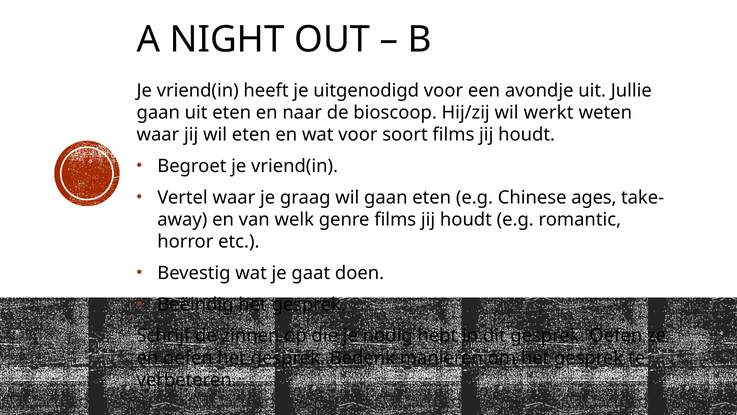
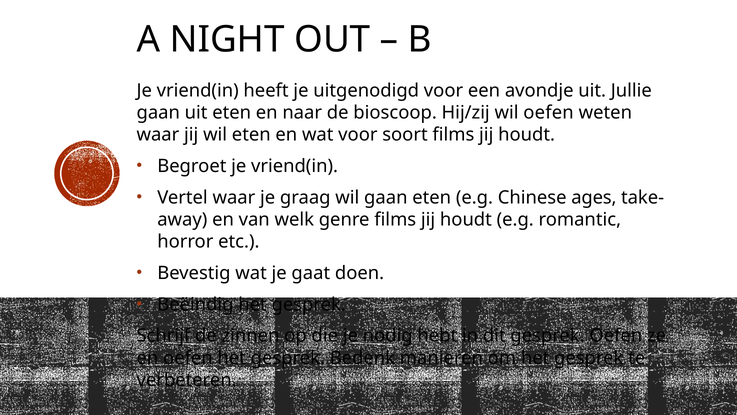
wil werkt: werkt -> oefen
